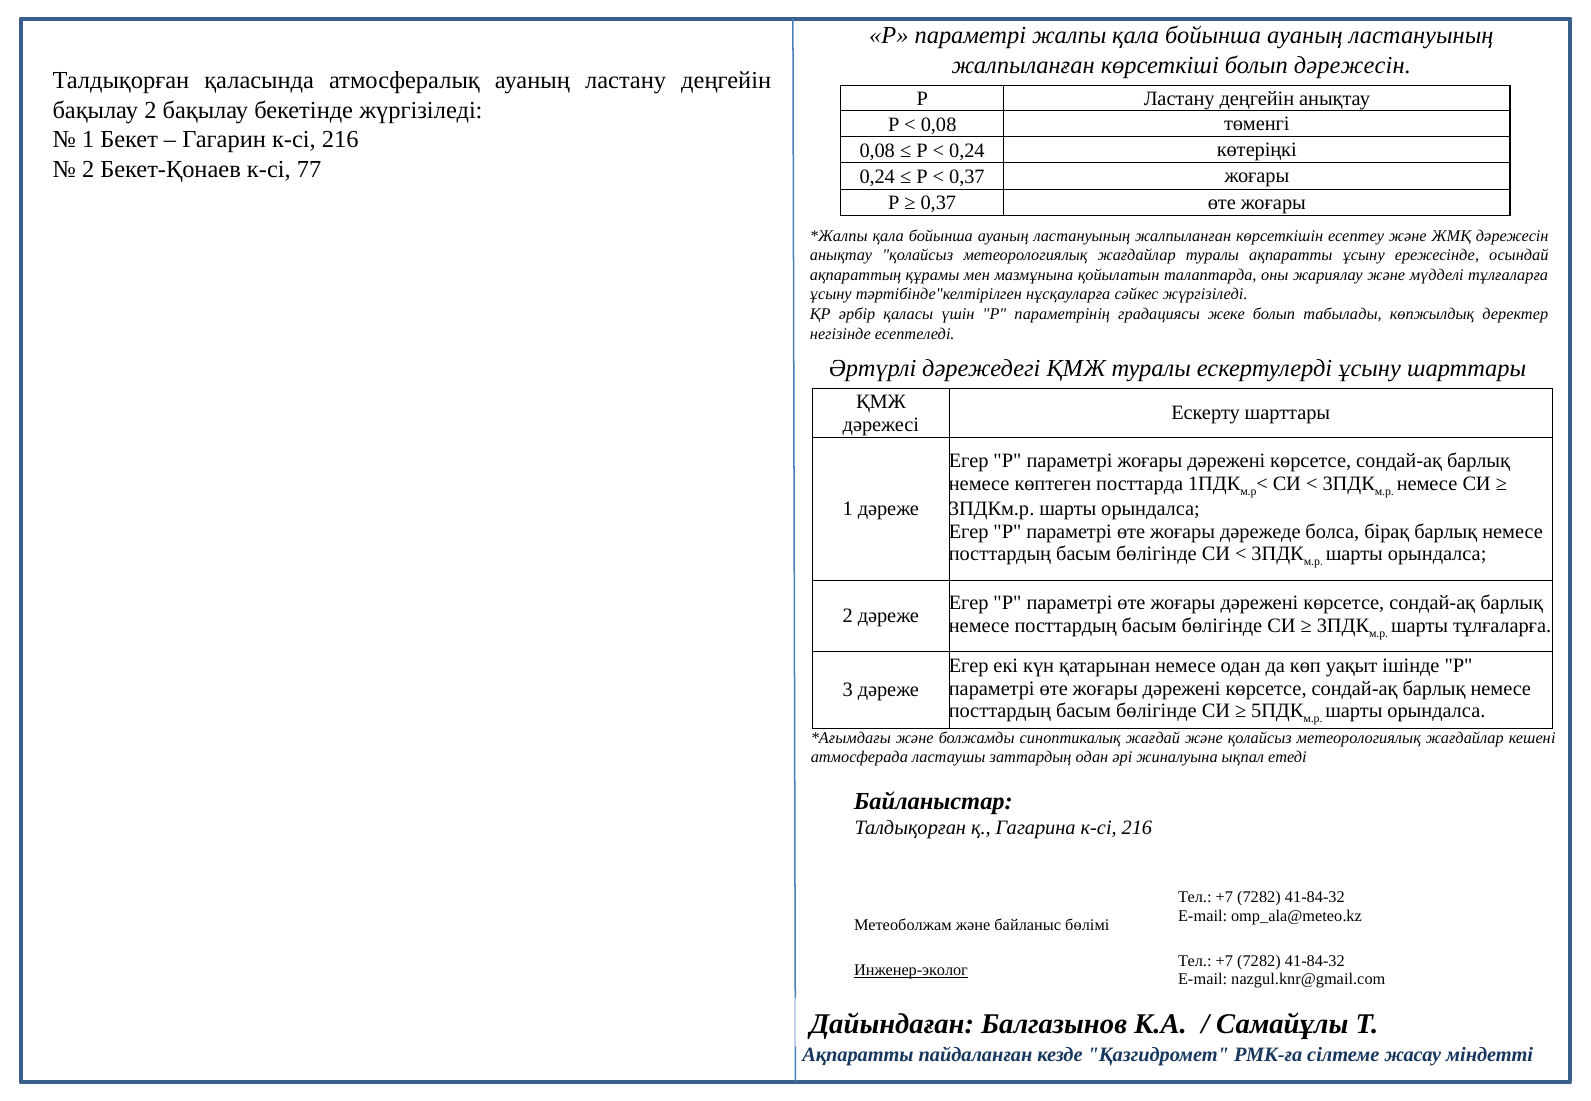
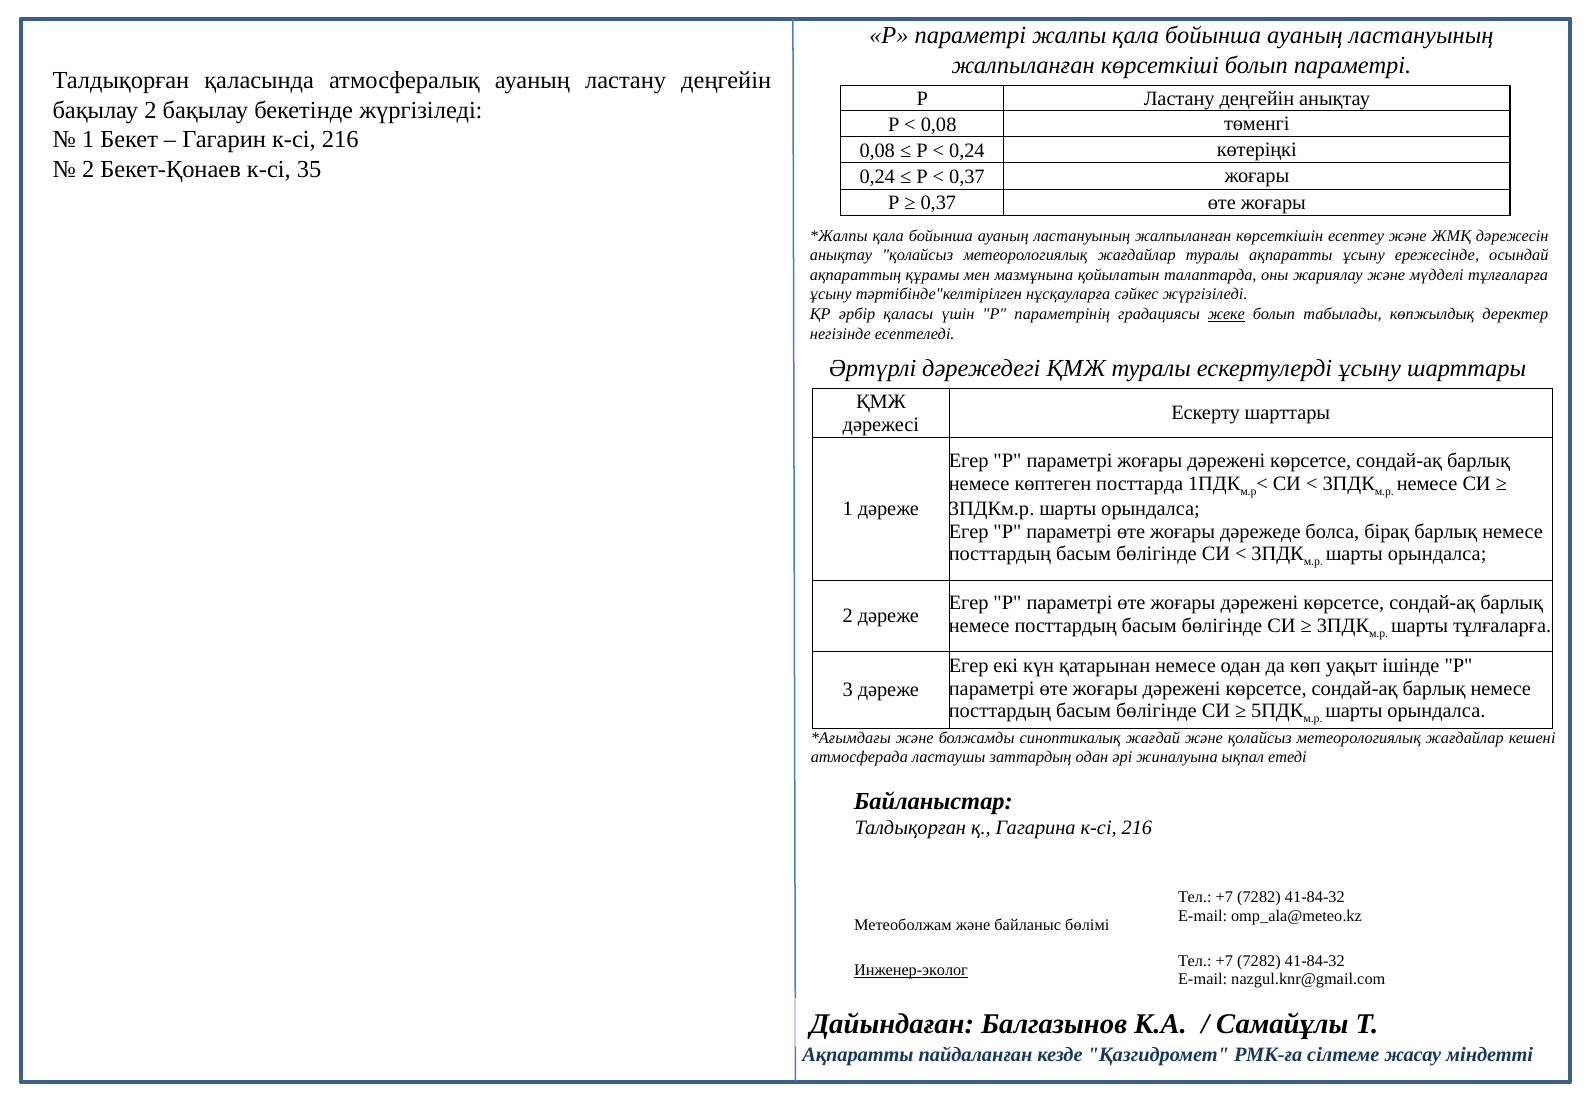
болып дәрежесін: дәрежесін -> параметрі
77: 77 -> 35
жеке underline: none -> present
